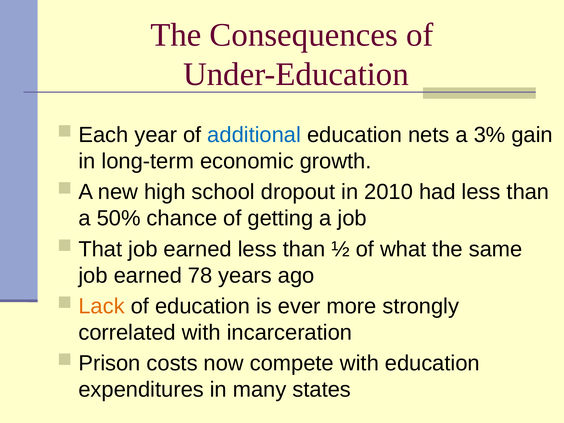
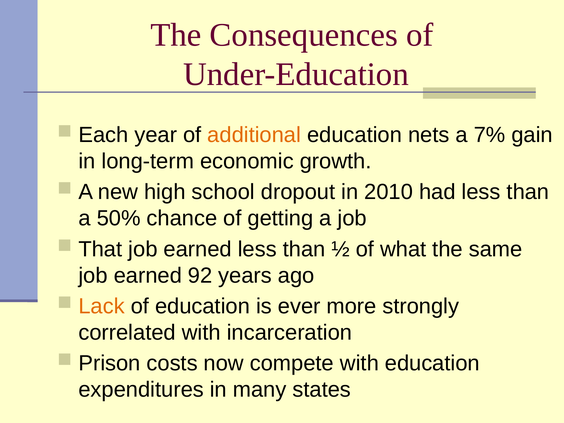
additional colour: blue -> orange
3%: 3% -> 7%
78: 78 -> 92
